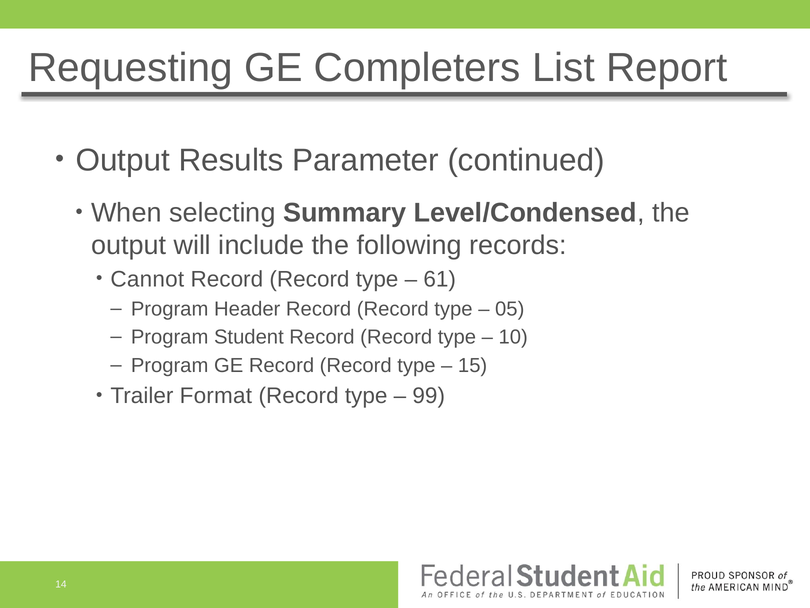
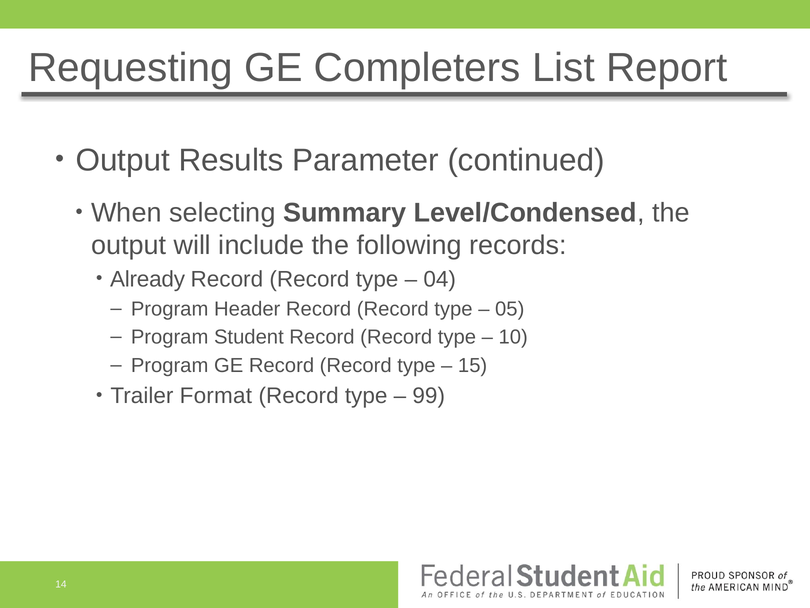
Cannot: Cannot -> Already
61: 61 -> 04
